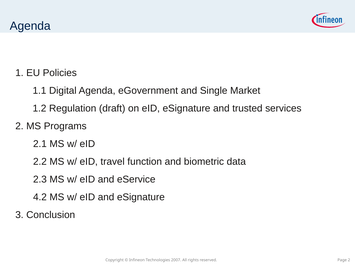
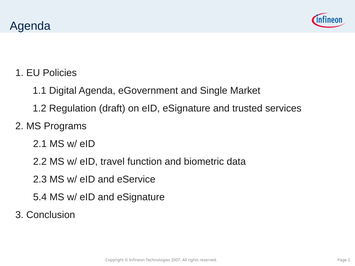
4.2: 4.2 -> 5.4
